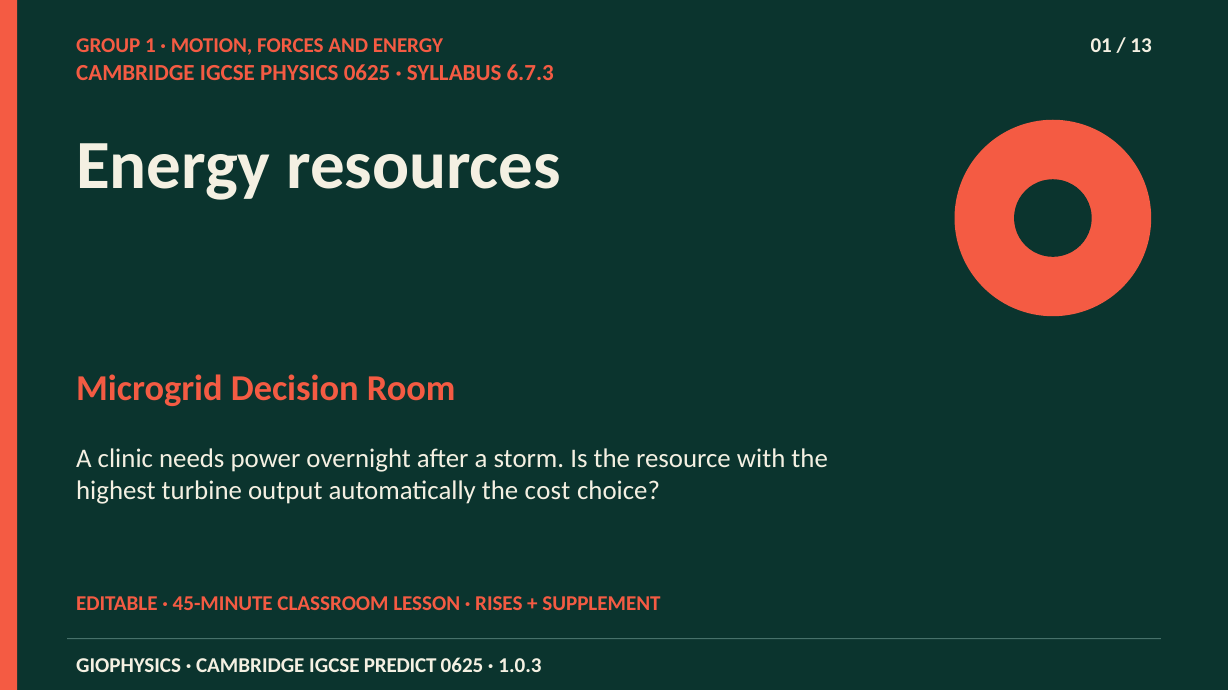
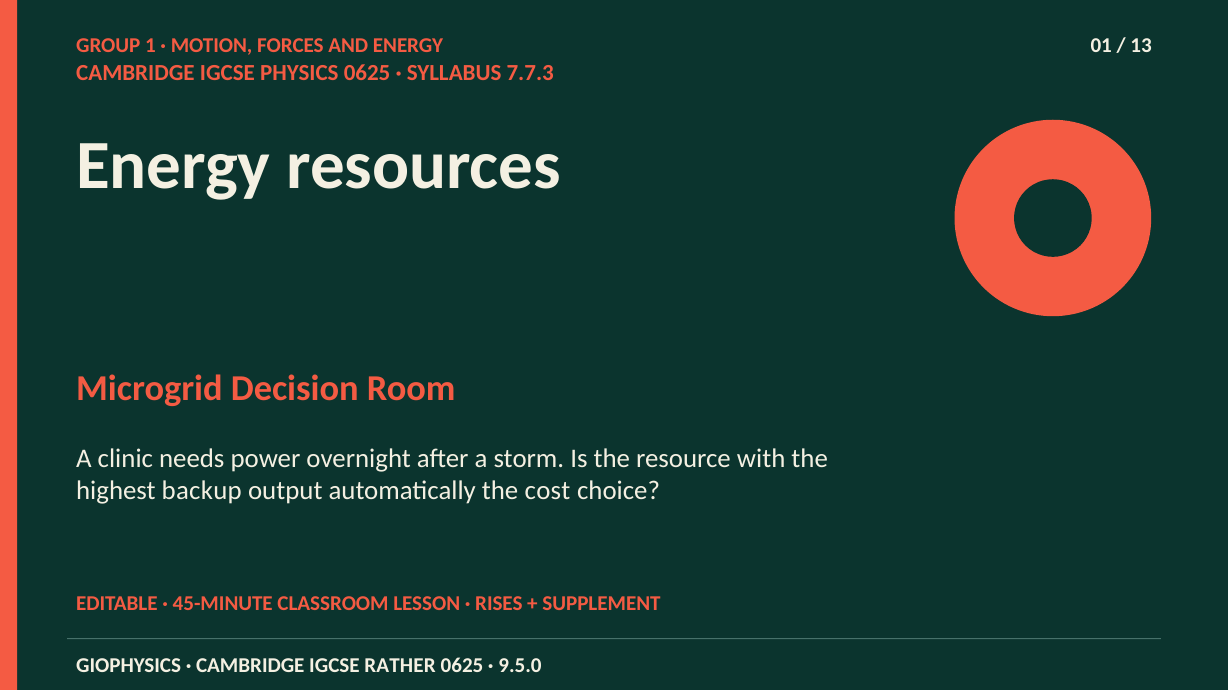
6.7.3: 6.7.3 -> 7.7.3
turbine: turbine -> backup
PREDICT: PREDICT -> RATHER
1.0.3: 1.0.3 -> 9.5.0
